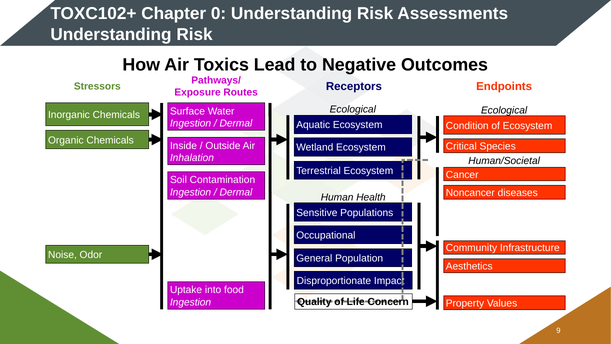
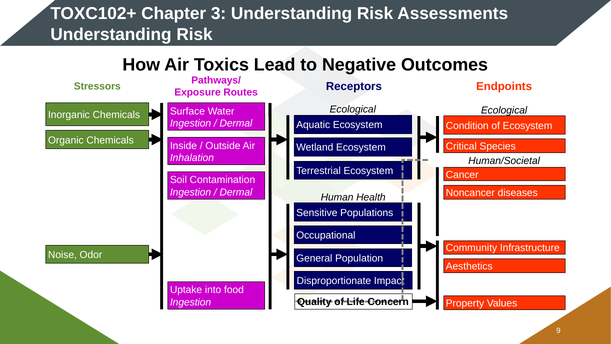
0: 0 -> 3
